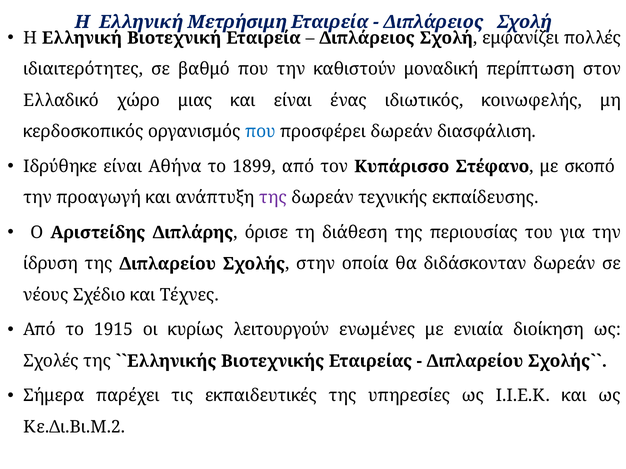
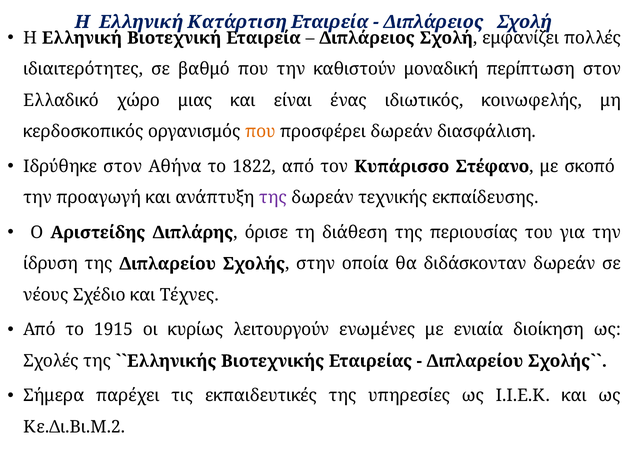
Μετρήσιμη: Μετρήσιμη -> Κατάρτιση
που at (260, 132) colour: blue -> orange
Ιδρύθηκε είναι: είναι -> στον
1899: 1899 -> 1822
